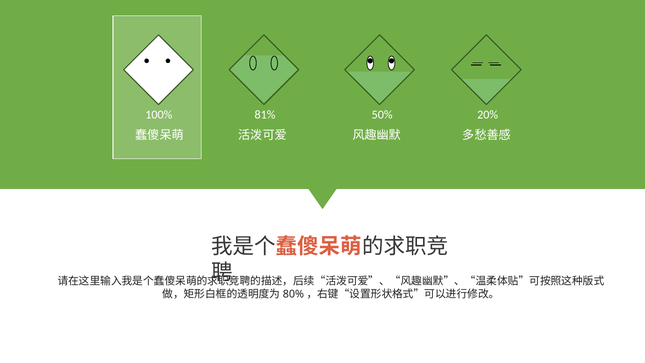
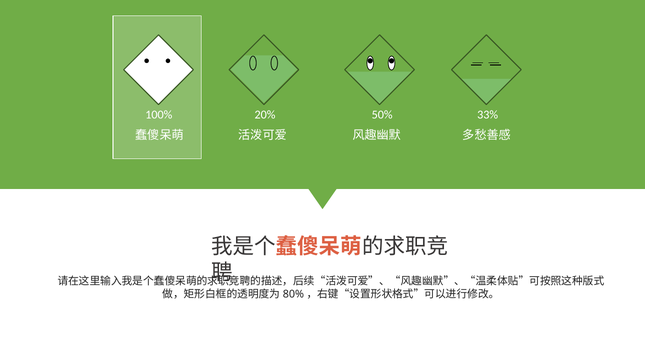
81%: 81% -> 20%
20%: 20% -> 33%
